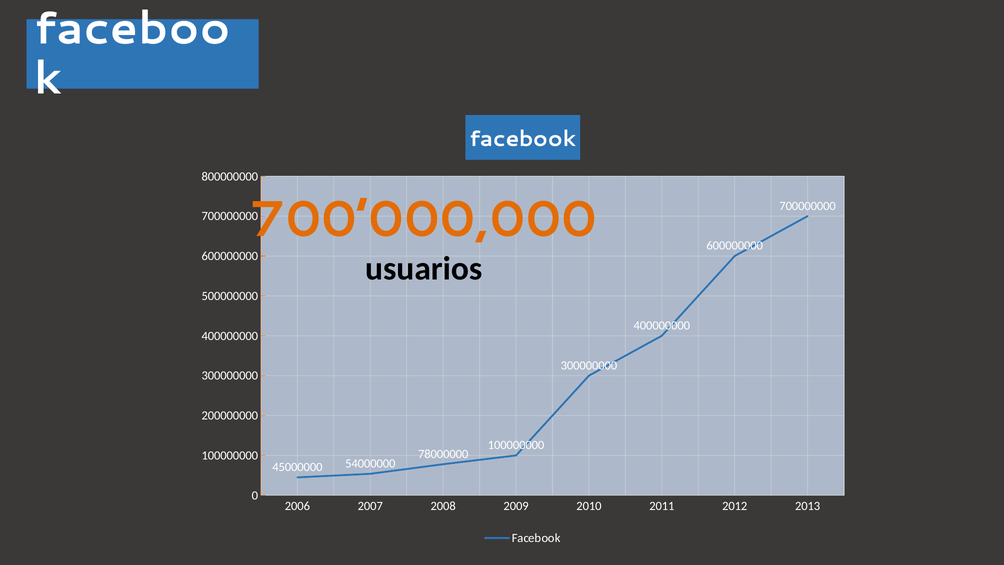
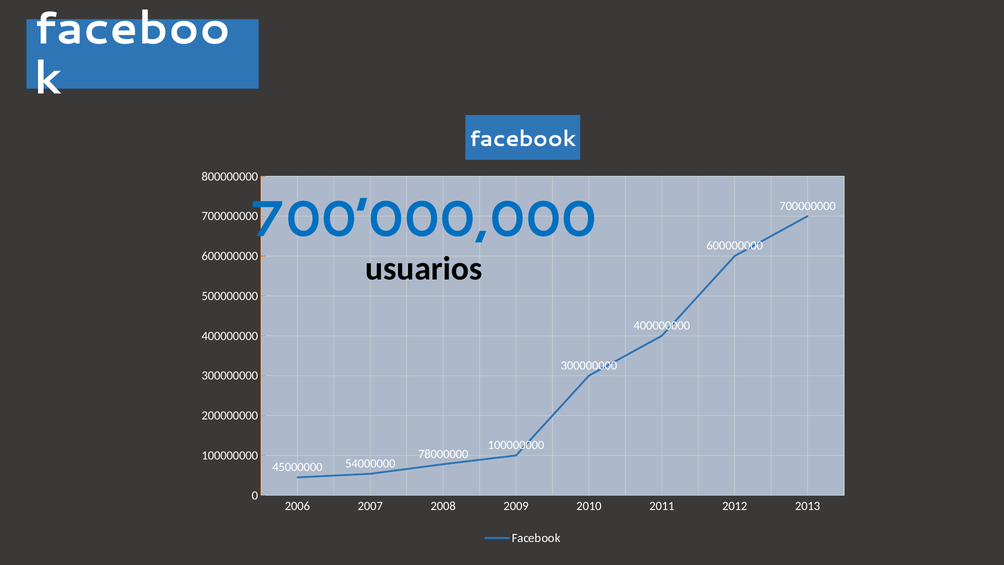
700’000,000 colour: orange -> blue
